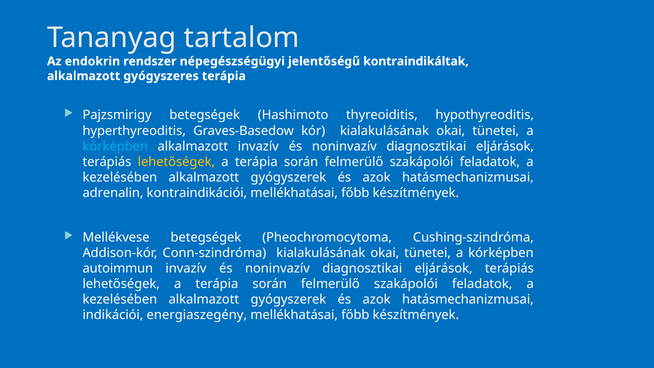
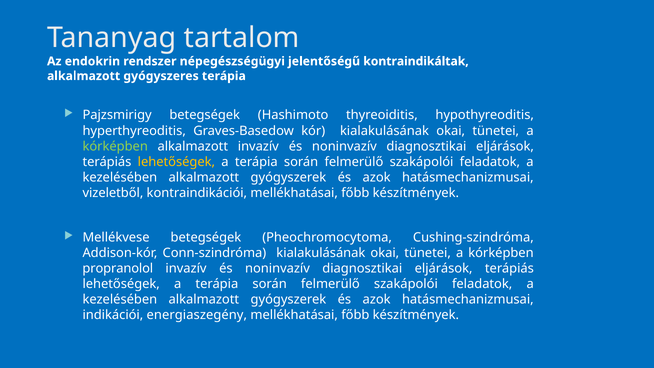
kórképben at (115, 146) colour: light blue -> light green
adrenalin: adrenalin -> vizeletből
autoimmun: autoimmun -> propranolol
